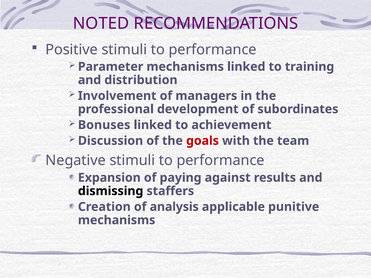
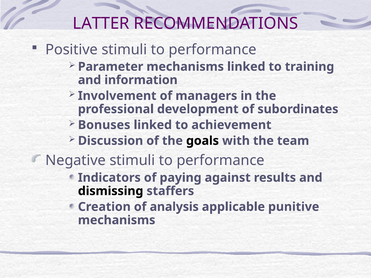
NOTED: NOTED -> LATTER
distribution: distribution -> information
goals colour: red -> black
Expansion: Expansion -> Indicators
